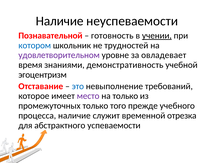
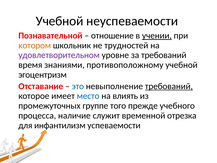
Наличие at (60, 21): Наличие -> Учебной
готовность: готовность -> отношение
котором colour: blue -> orange
за овладевает: овладевает -> требований
демонстративность: демонстративность -> противоположному
требований at (169, 86) underline: none -> present
место colour: purple -> blue
на только: только -> влиять
промежуточных только: только -> группе
абстрактного: абстрактного -> инфантилизм
